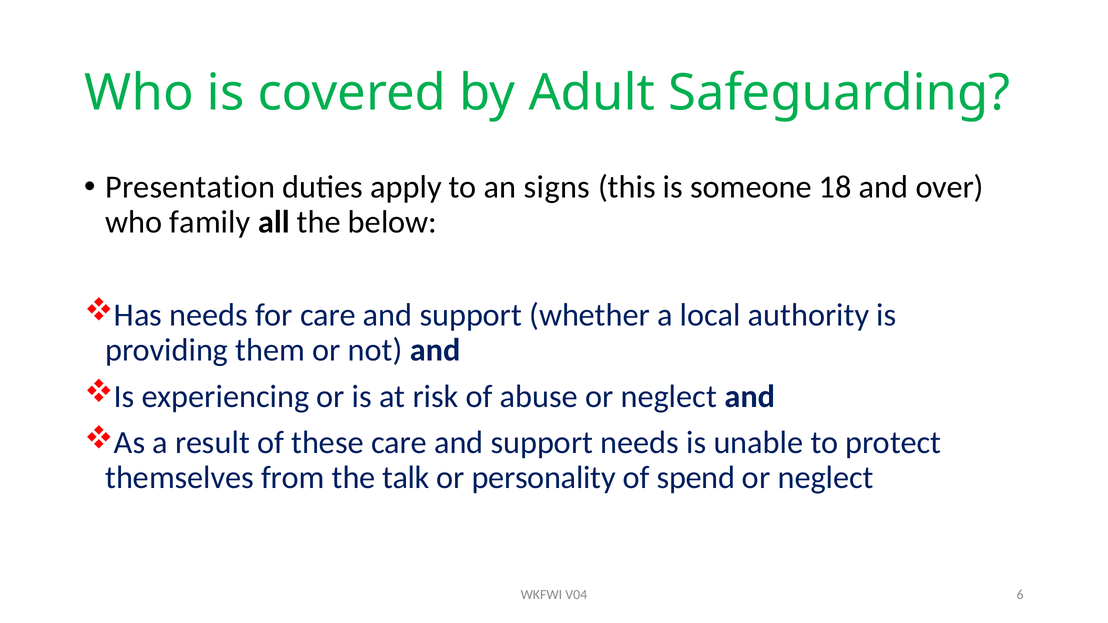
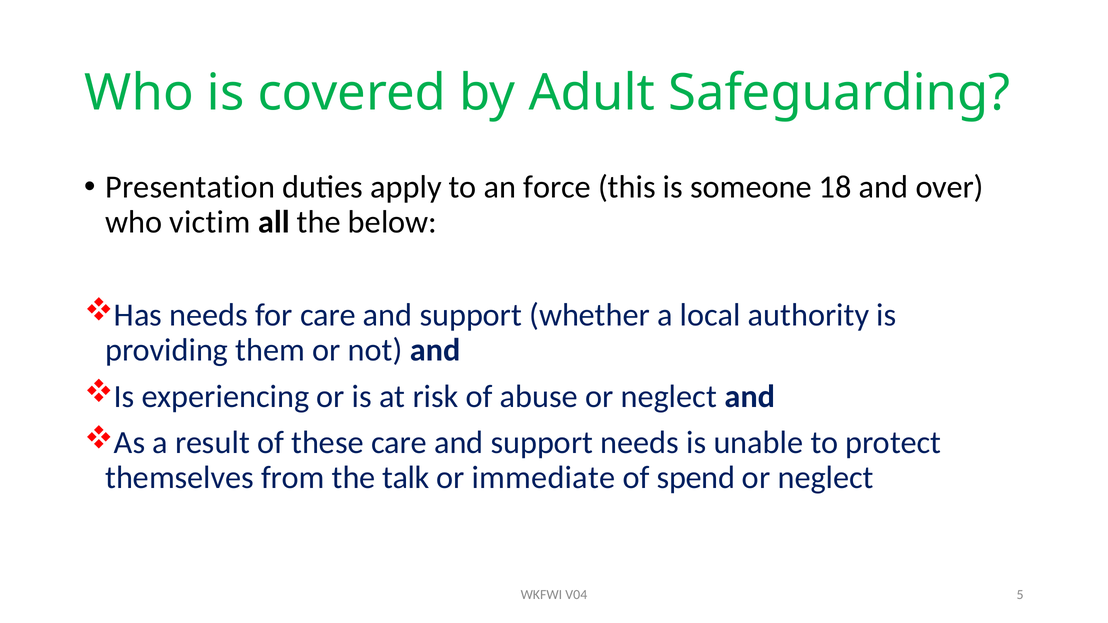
signs: signs -> force
family: family -> victim
personality: personality -> immediate
6: 6 -> 5
